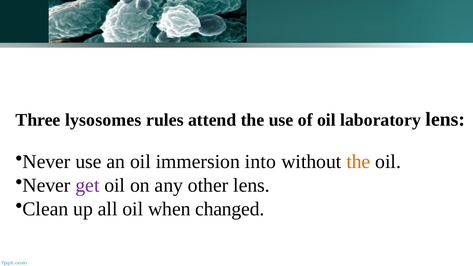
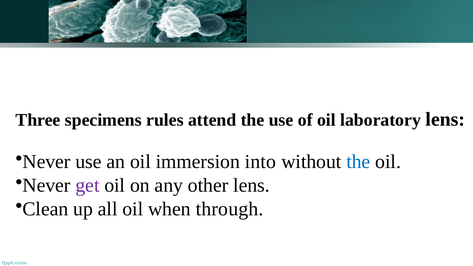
lysosomes: lysosomes -> specimens
the at (358, 162) colour: orange -> blue
changed: changed -> through
